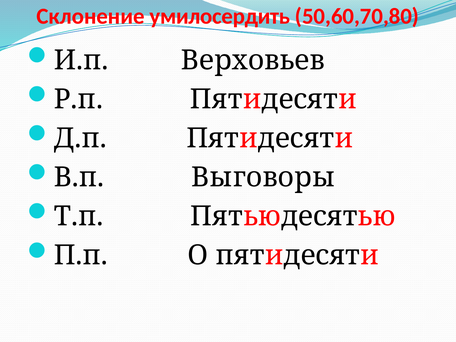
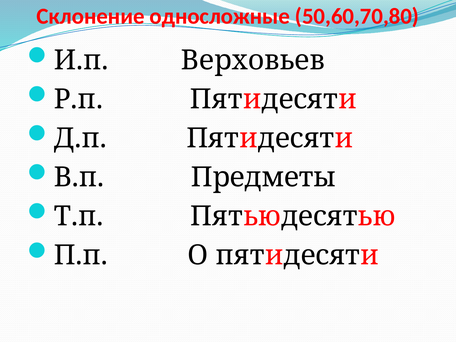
умилосердить: умилосердить -> односложные
Выговоры: Выговоры -> Предметы
